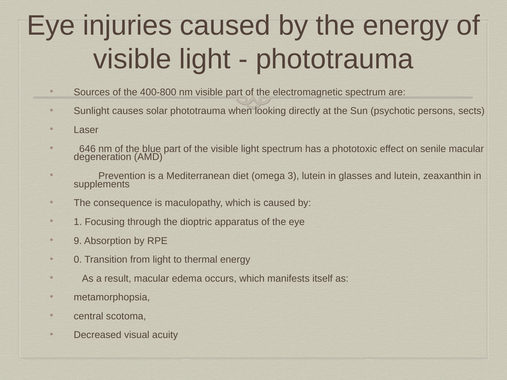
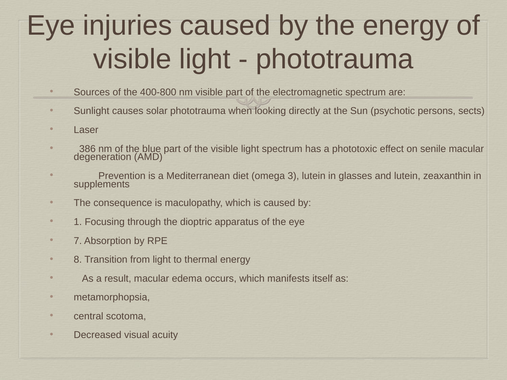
646: 646 -> 386
9: 9 -> 7
0: 0 -> 8
